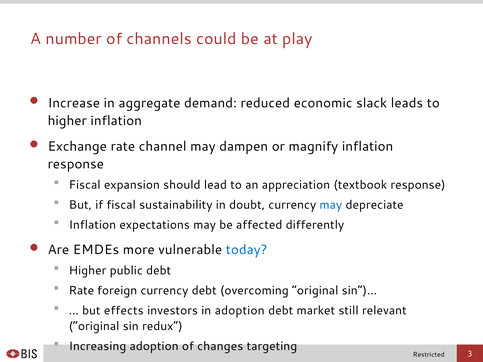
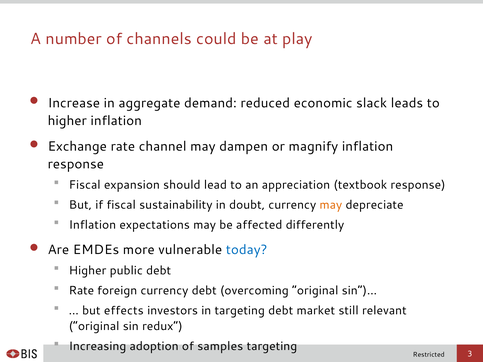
may at (331, 205) colour: blue -> orange
in adoption: adoption -> targeting
changes: changes -> samples
